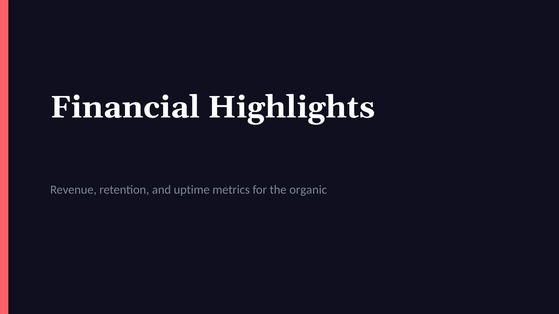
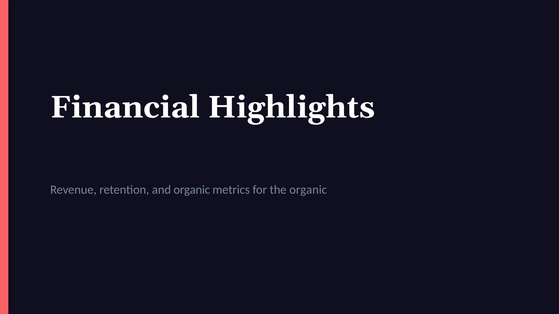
and uptime: uptime -> organic
